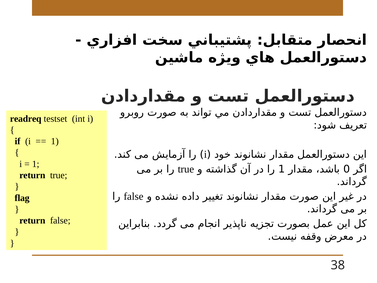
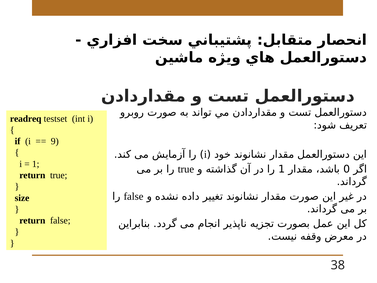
1 at (55, 141): 1 -> 9
flag: flag -> size
